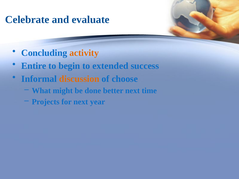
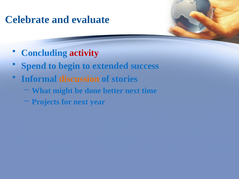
activity colour: orange -> red
Entire: Entire -> Spend
choose: choose -> stories
